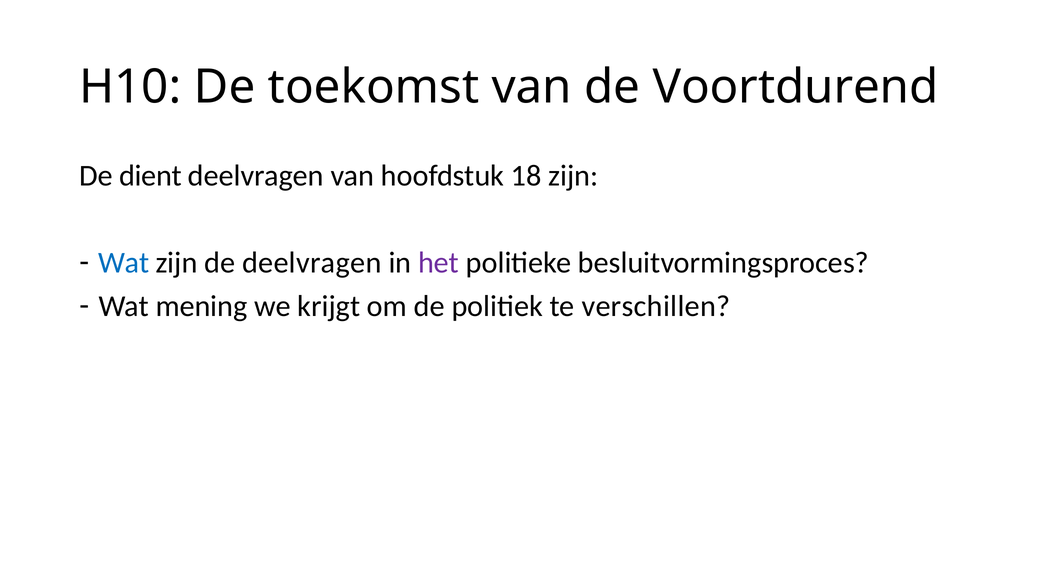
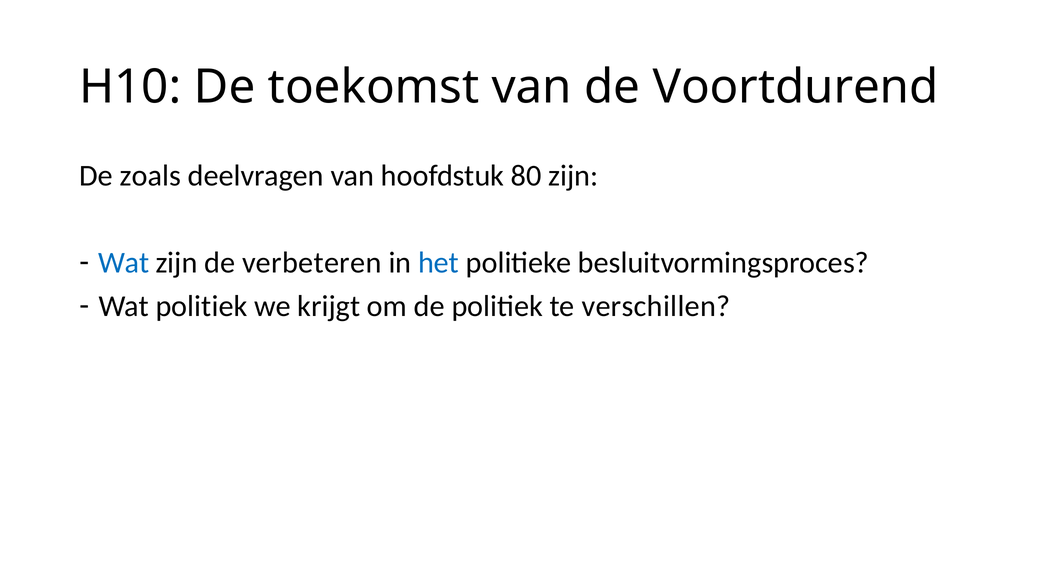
dient: dient -> zoals
18: 18 -> 80
de deelvragen: deelvragen -> verbeteren
het colour: purple -> blue
Wat mening: mening -> politiek
